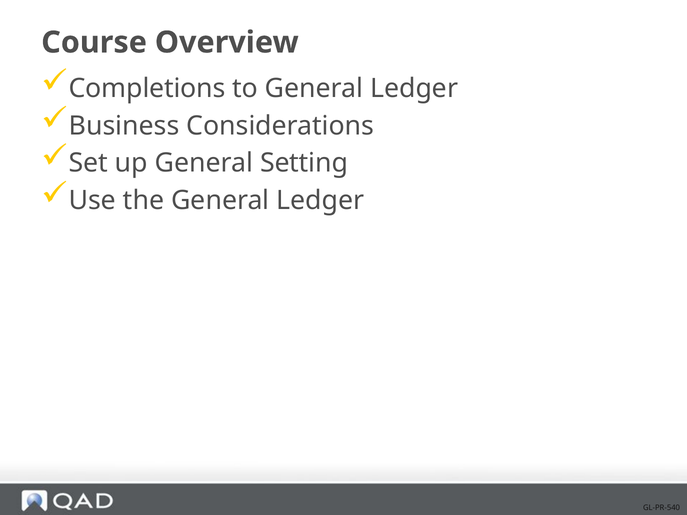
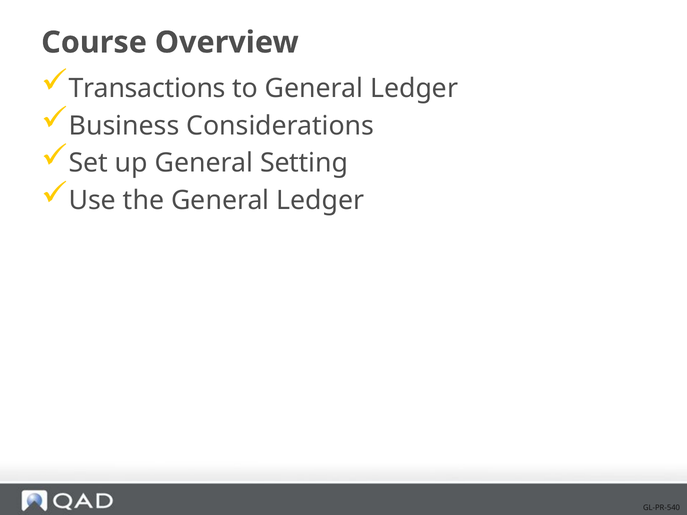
Completions: Completions -> Transactions
